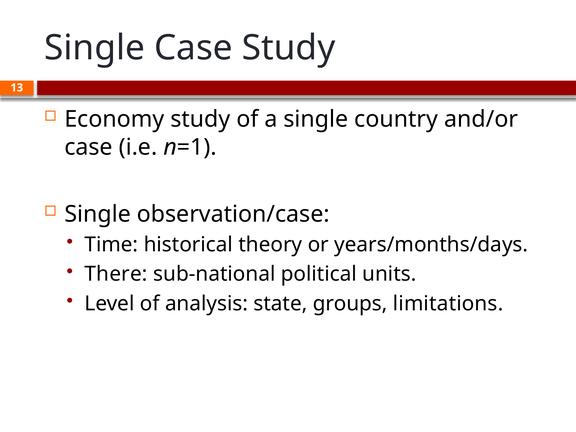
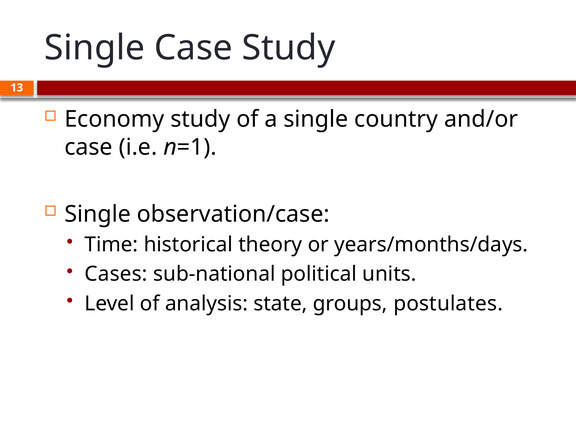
There: There -> Cases
limitations: limitations -> postulates
